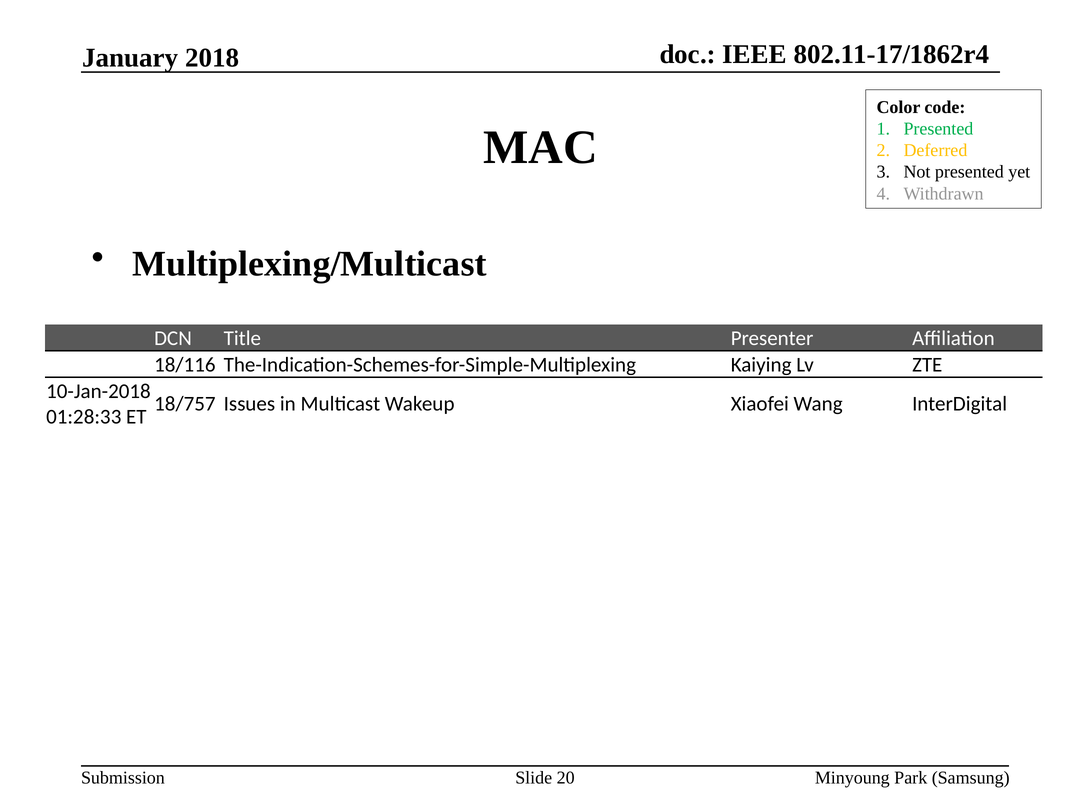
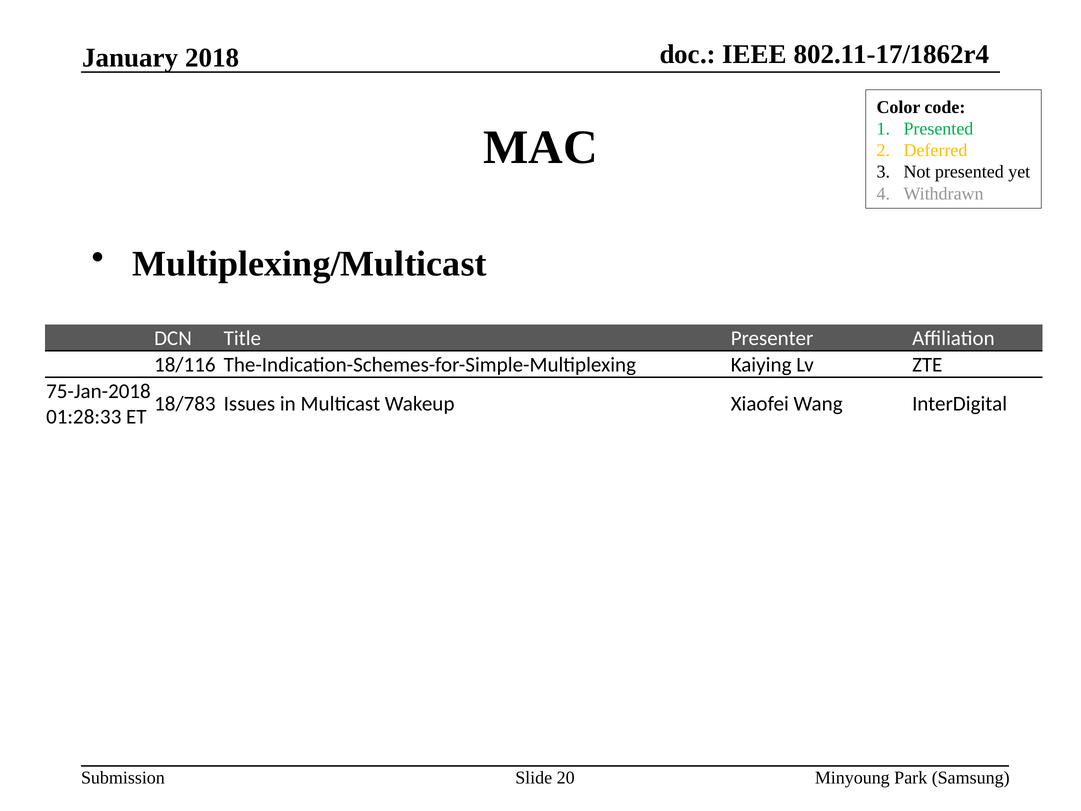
10-Jan-2018: 10-Jan-2018 -> 75-Jan-2018
18/757: 18/757 -> 18/783
